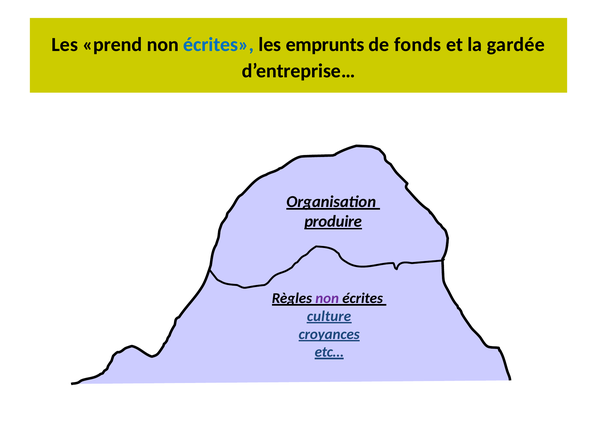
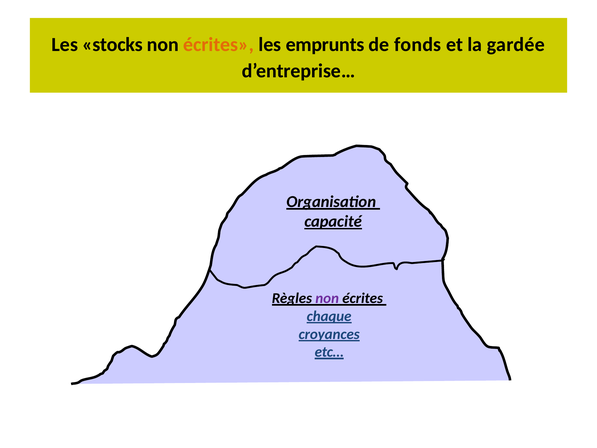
prend: prend -> stocks
écrites at (219, 45) colour: blue -> orange
produire: produire -> capacité
culture: culture -> chaque
